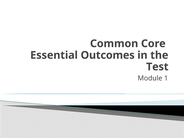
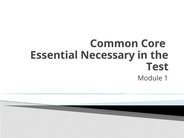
Outcomes: Outcomes -> Necessary
